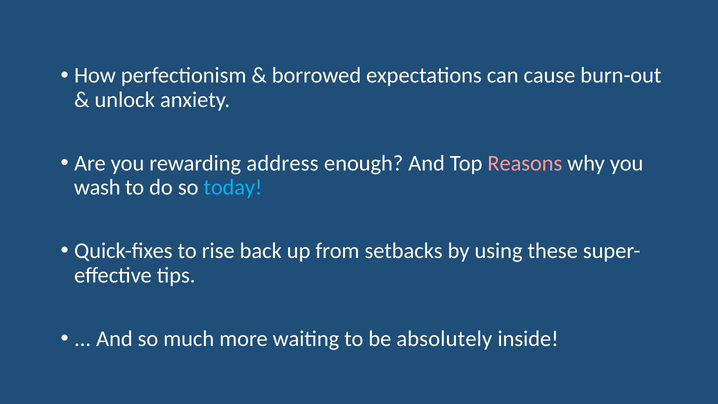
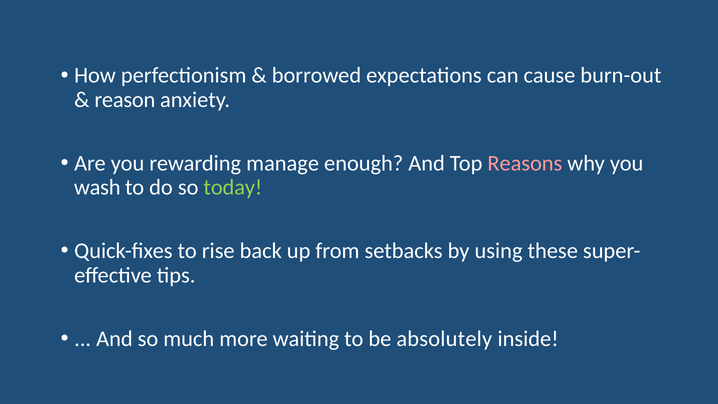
unlock: unlock -> reason
address: address -> manage
today colour: light blue -> light green
